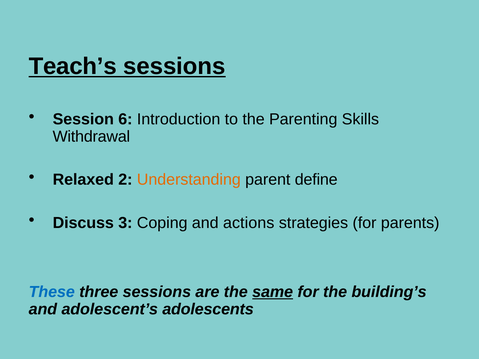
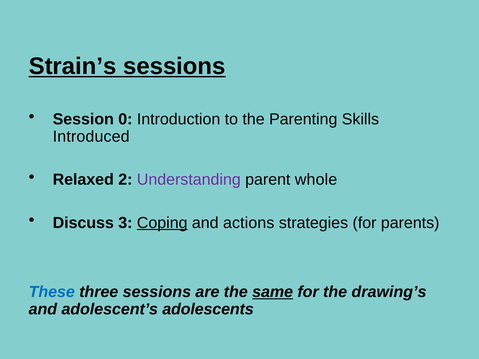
Teach’s: Teach’s -> Strain’s
6: 6 -> 0
Withdrawal: Withdrawal -> Introduced
Understanding colour: orange -> purple
define: define -> whole
Coping underline: none -> present
building’s: building’s -> drawing’s
